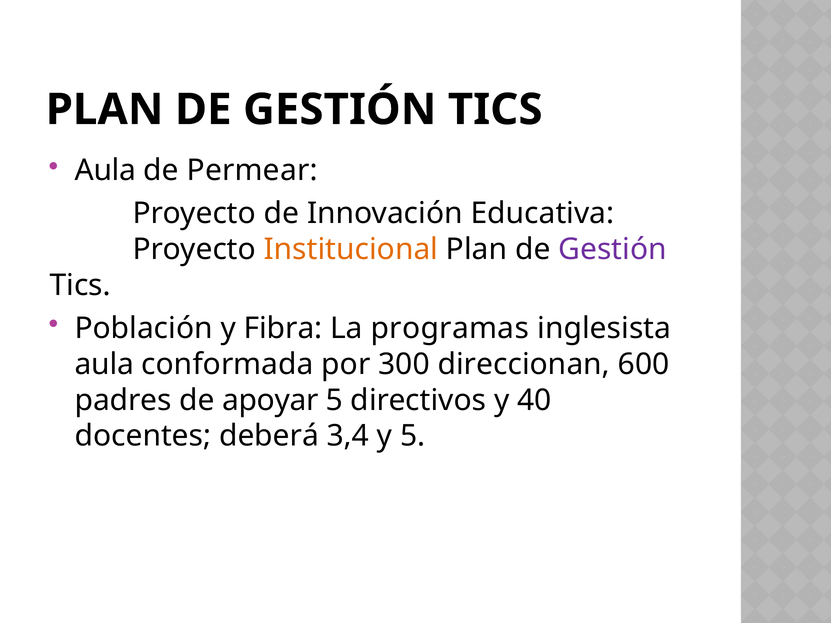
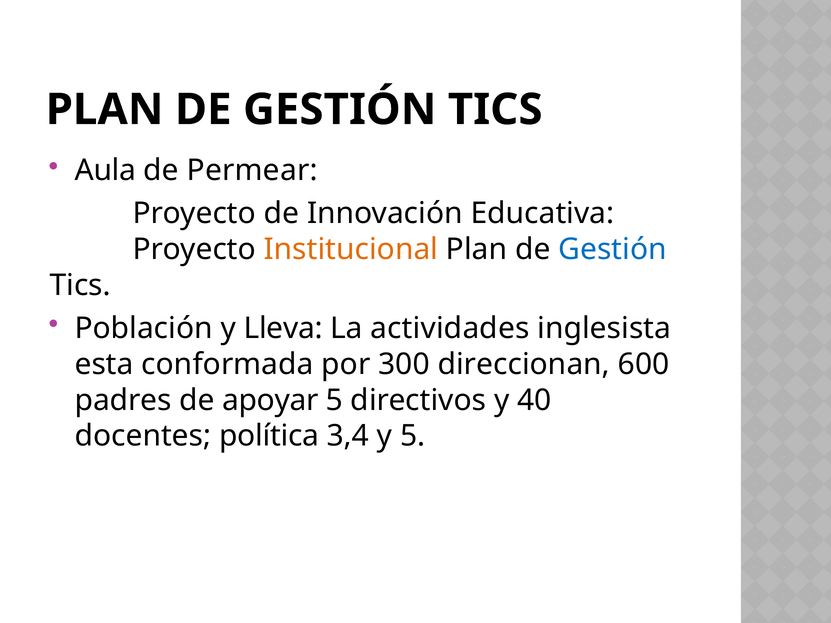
Gestión at (612, 249) colour: purple -> blue
Fibra: Fibra -> Lleva
programas: programas -> actividades
aula at (104, 364): aula -> esta
deberá: deberá -> política
